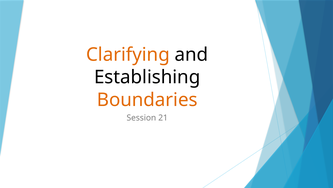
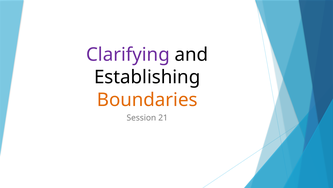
Clarifying colour: orange -> purple
